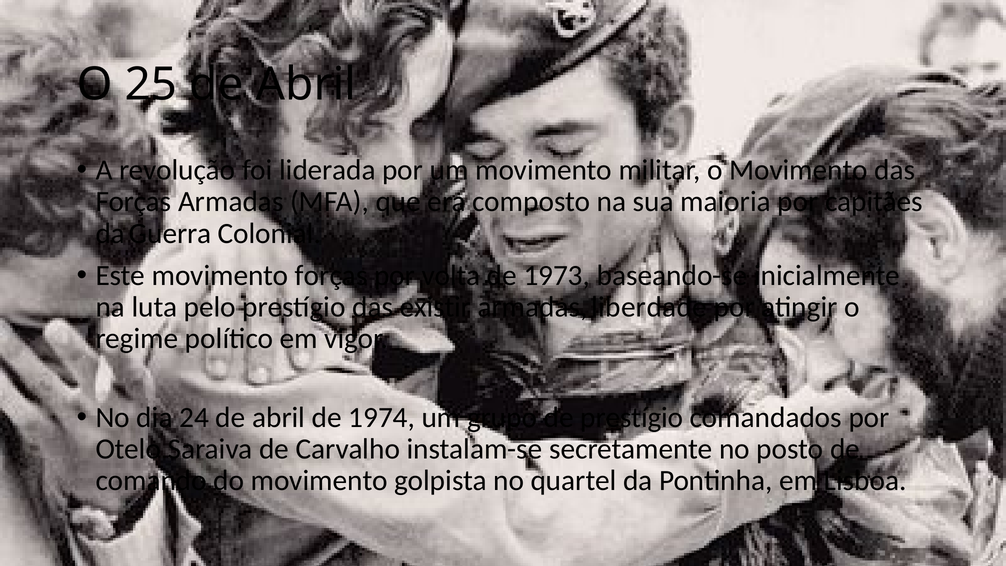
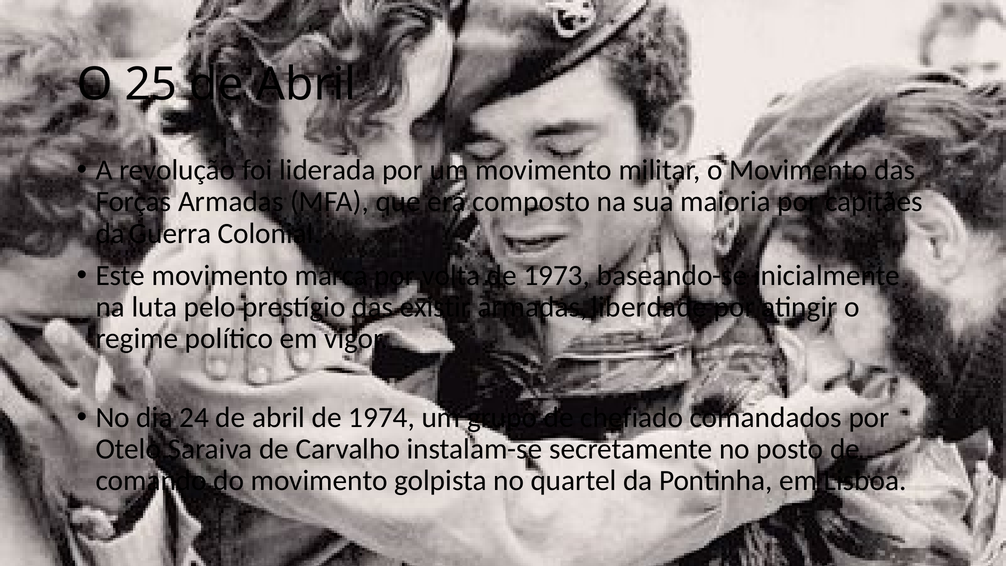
movimento forças: forças -> marca
de prestígio: prestígio -> chefiado
